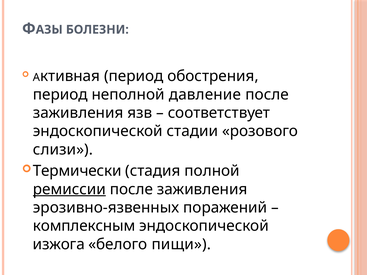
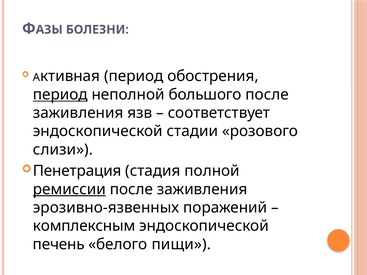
период at (60, 95) underline: none -> present
давление: давление -> большого
Термически: Термически -> Пенетрация
изжога: изжога -> печень
